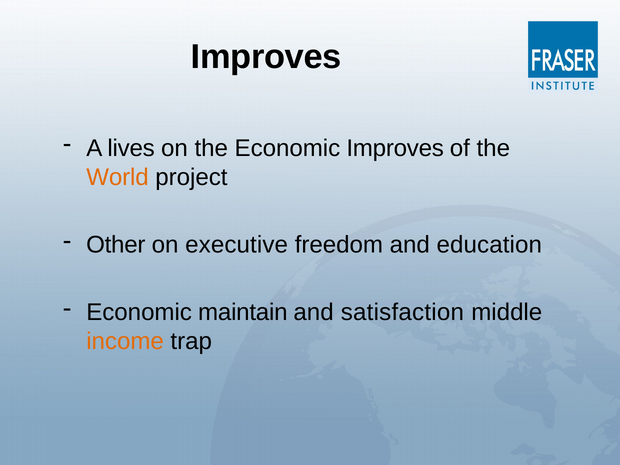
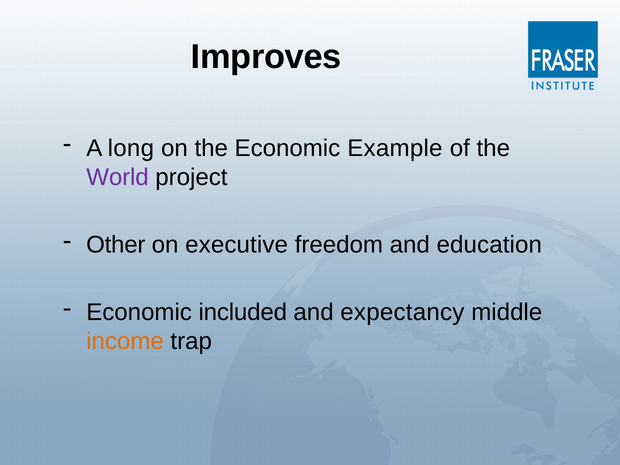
lives: lives -> long
Economic Improves: Improves -> Example
World colour: orange -> purple
maintain: maintain -> included
satisfaction: satisfaction -> expectancy
